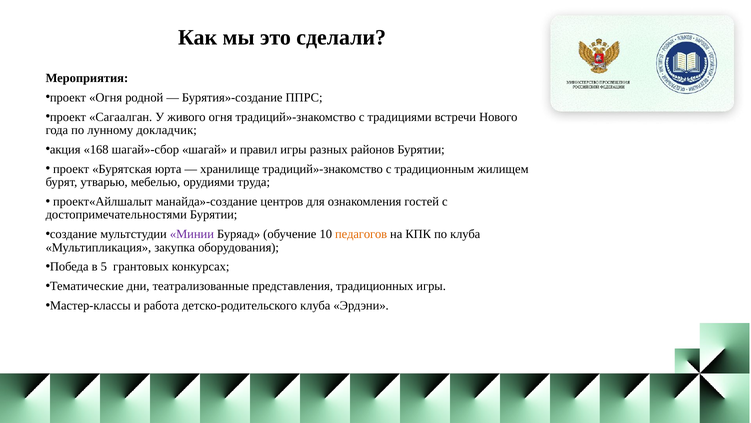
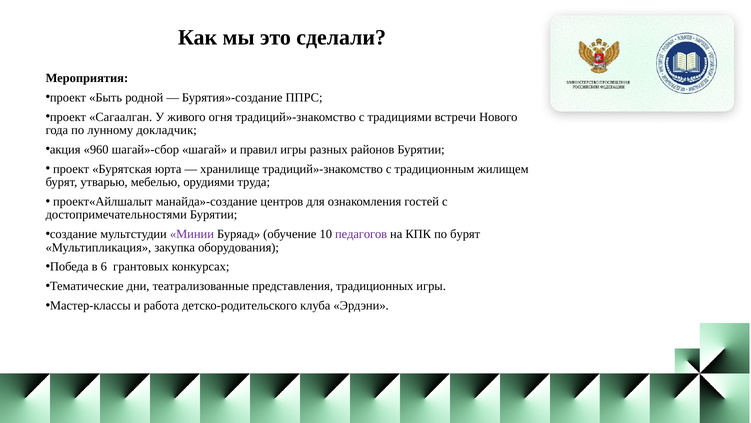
проект Огня: Огня -> Быть
168: 168 -> 960
педагогов colour: orange -> purple
по клуба: клуба -> бурят
5: 5 -> 6
